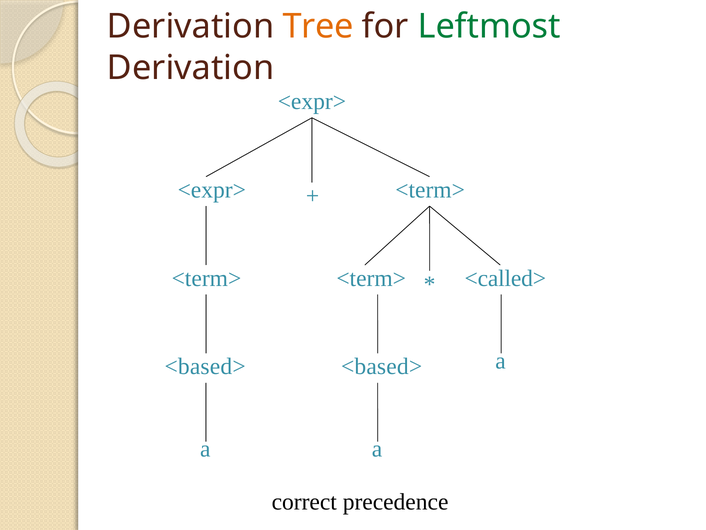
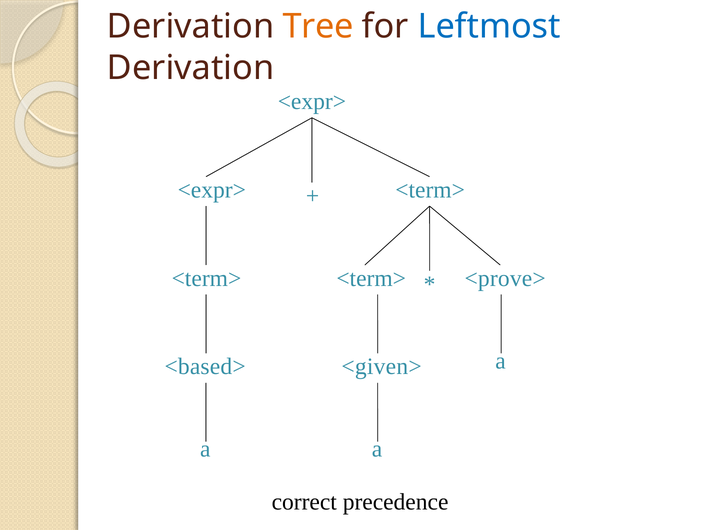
Leftmost colour: green -> blue
<called>: <called> -> <prove>
<based> at (382, 366): <based> -> <given>
